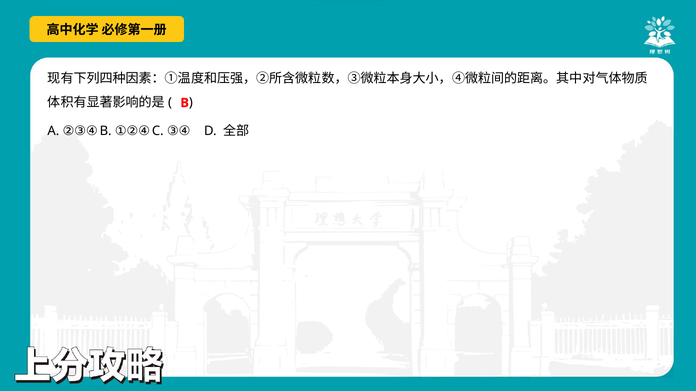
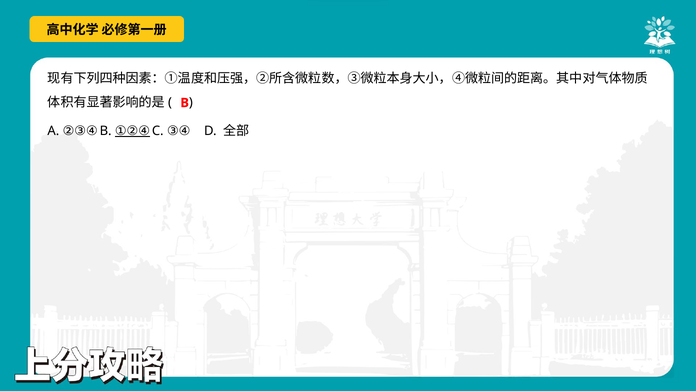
①②④ underline: none -> present
